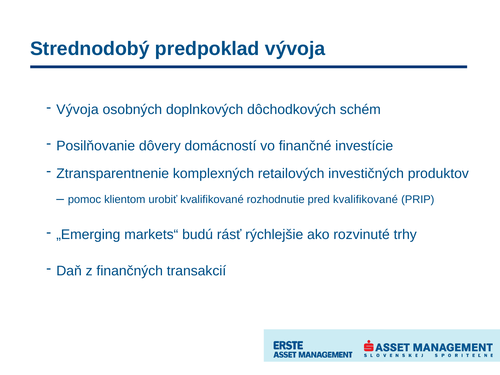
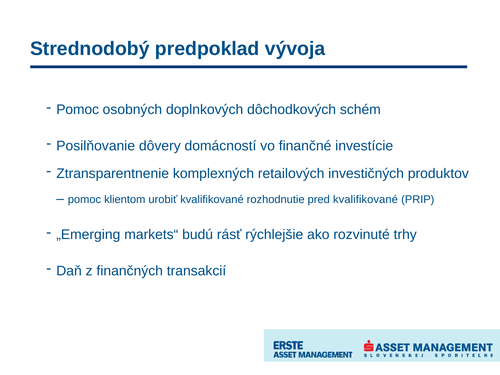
Vývoja at (77, 110): Vývoja -> Pomoc
